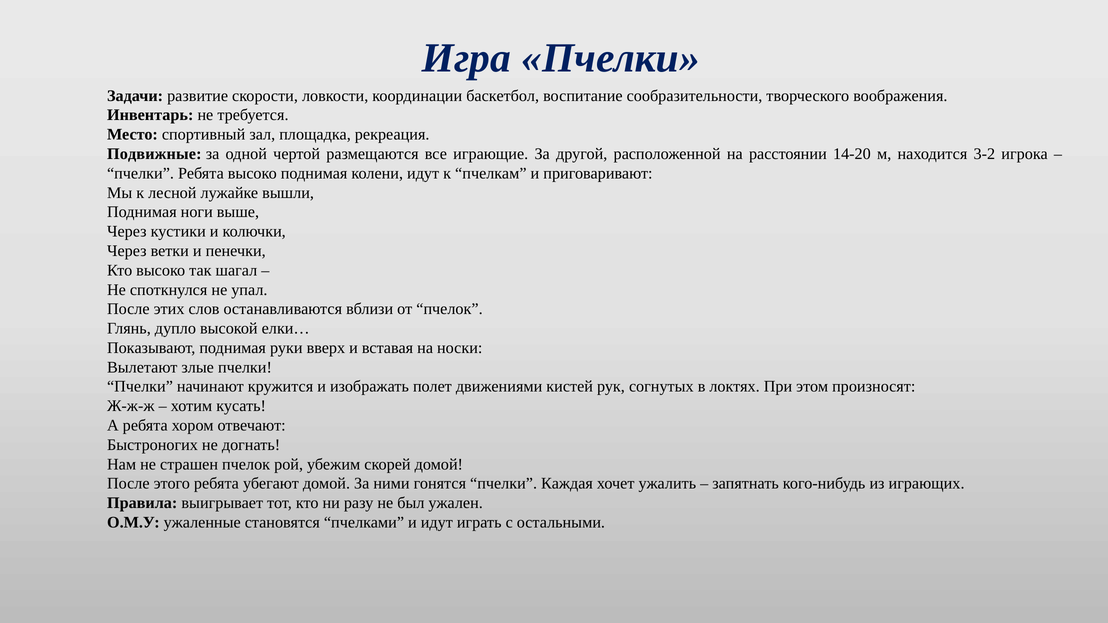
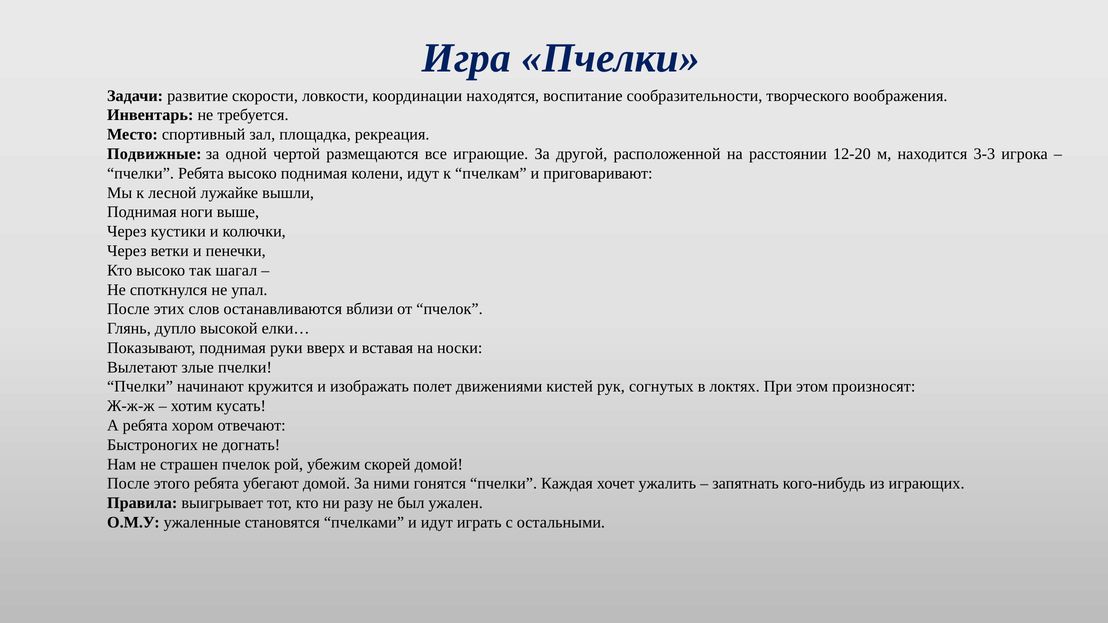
баскетбол: баскетбол -> находятся
14-20: 14-20 -> 12-20
3-2: 3-2 -> 3-3
